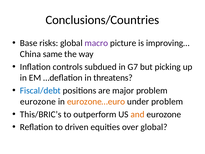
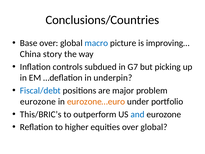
Base risks: risks -> over
macro colour: purple -> blue
same: same -> story
threatens: threatens -> underpin
under problem: problem -> portfolio
and colour: orange -> blue
driven: driven -> higher
